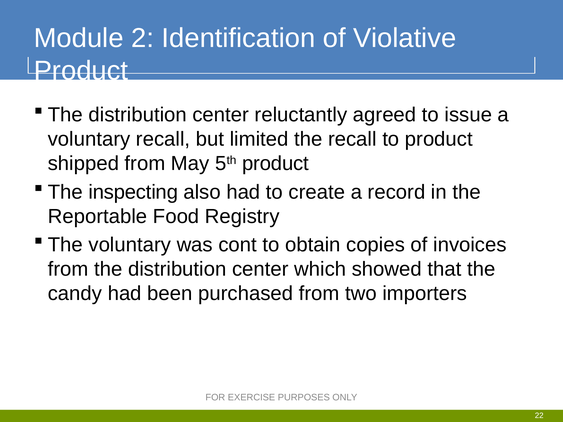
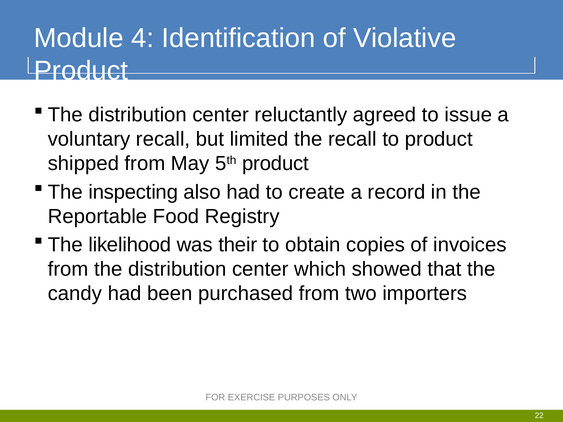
2: 2 -> 4
voluntary at (130, 245): voluntary -> likelihood
cont: cont -> their
